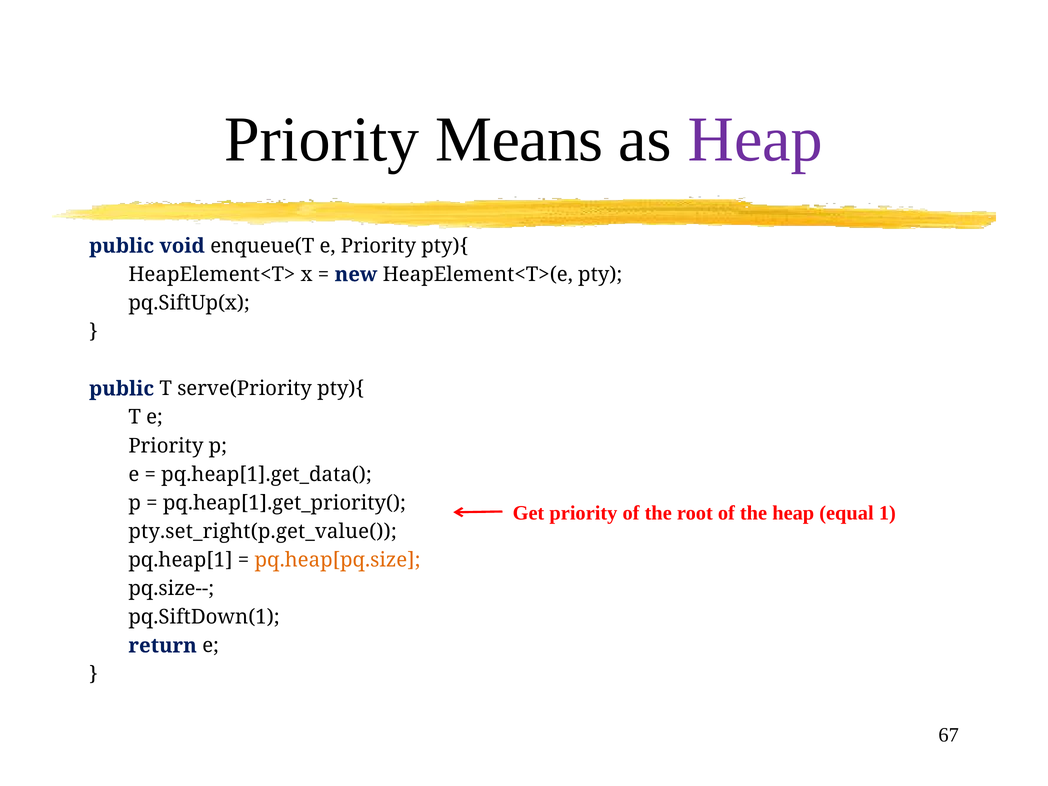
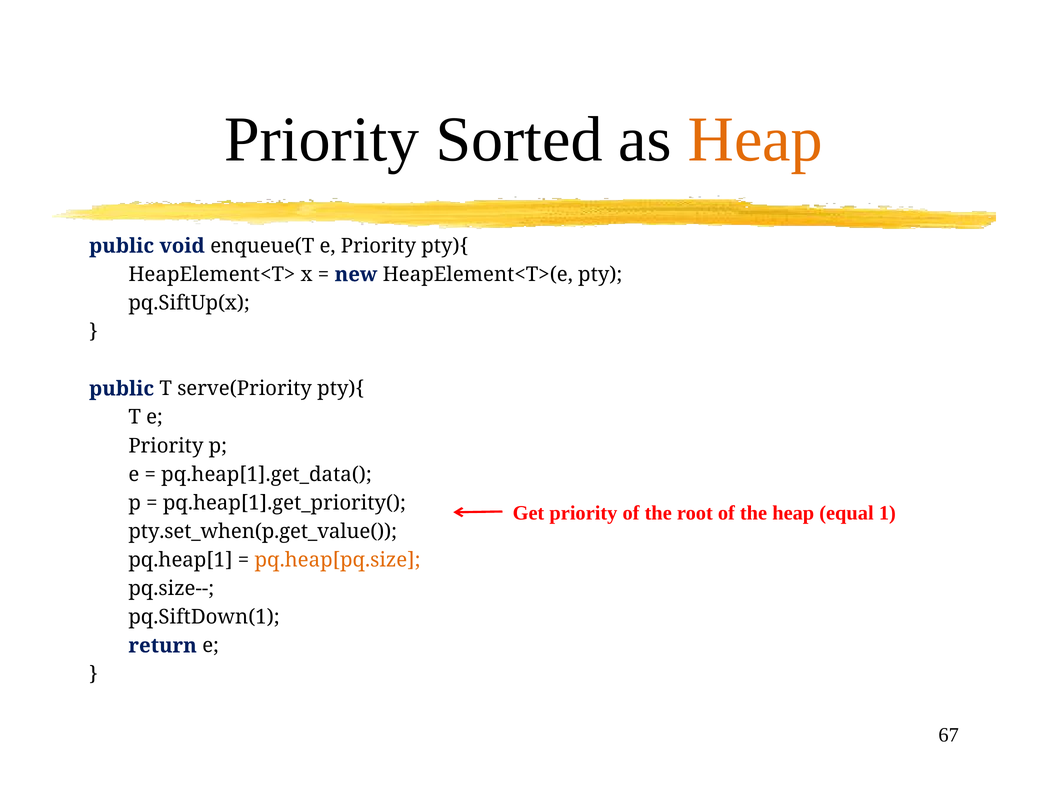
Means: Means -> Sorted
Heap at (755, 140) colour: purple -> orange
pty.set_right(p.get_value(: pty.set_right(p.get_value( -> pty.set_when(p.get_value(
